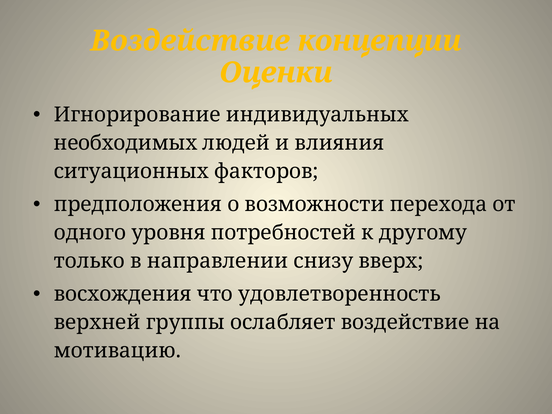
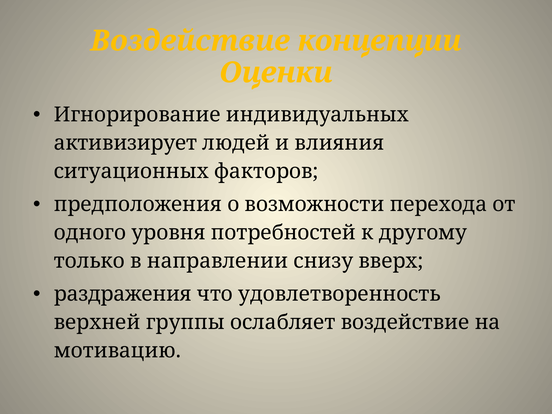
необходимых: необходимых -> активизирует
восхождения: восхождения -> раздражения
